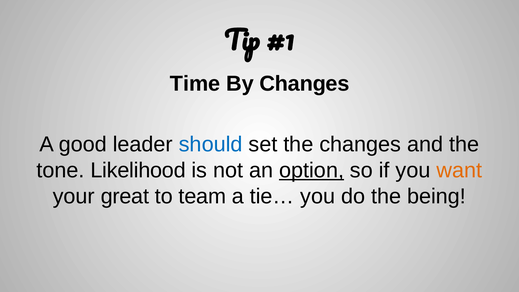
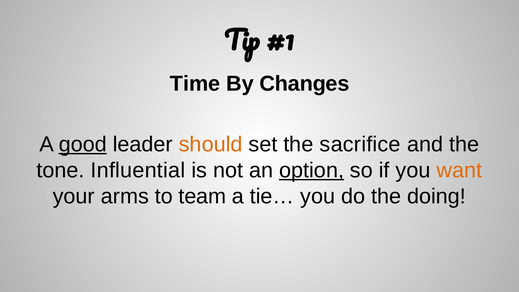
good underline: none -> present
should colour: blue -> orange
the changes: changes -> sacrifice
Likelihood: Likelihood -> Influential
great: great -> arms
being: being -> doing
